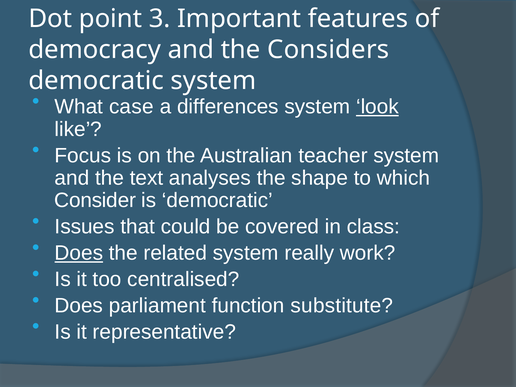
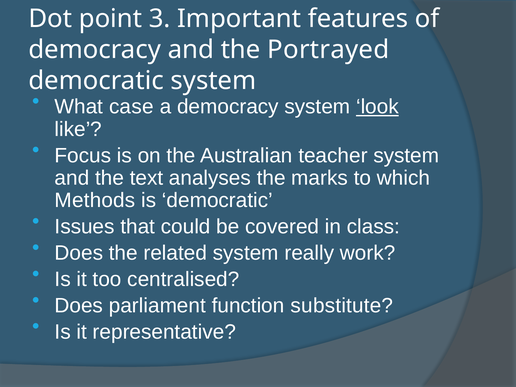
Considers: Considers -> Portrayed
a differences: differences -> democracy
shape: shape -> marks
Consider: Consider -> Methods
Does at (79, 253) underline: present -> none
